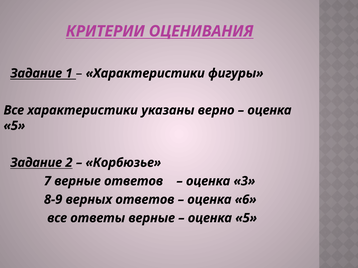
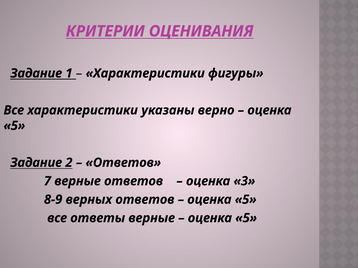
Корбюзье at (123, 163): Корбюзье -> Ответов
6 at (246, 200): 6 -> 5
